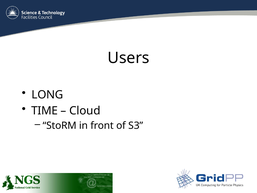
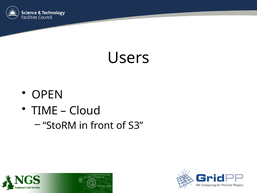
LONG: LONG -> OPEN
